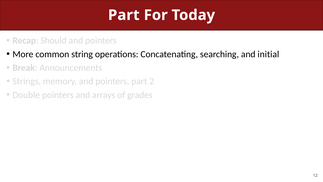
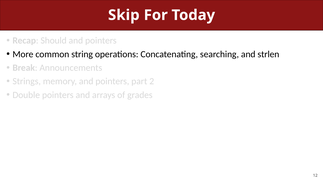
Part at (124, 15): Part -> Skip
initial: initial -> strlen
